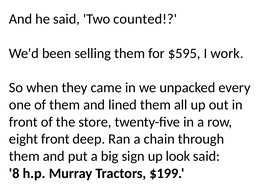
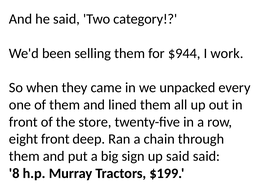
counted: counted -> category
$595: $595 -> $944
up look: look -> said
